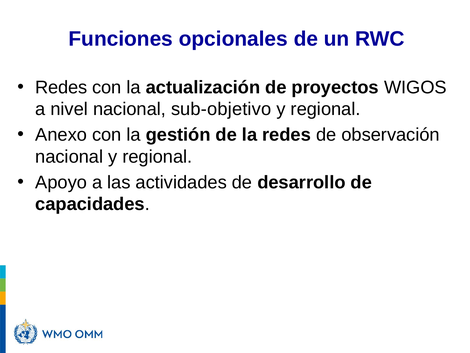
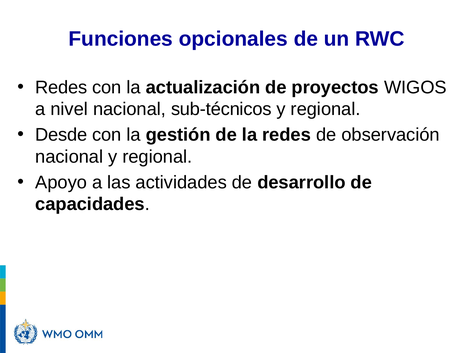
sub-objetivo: sub-objetivo -> sub-técnicos
Anexo: Anexo -> Desde
